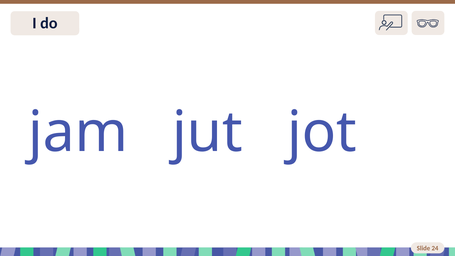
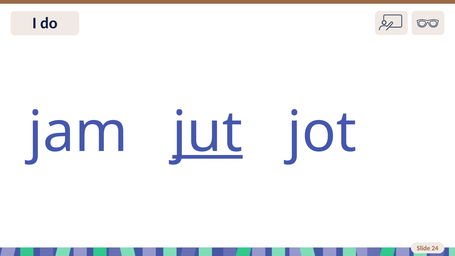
jut underline: none -> present
